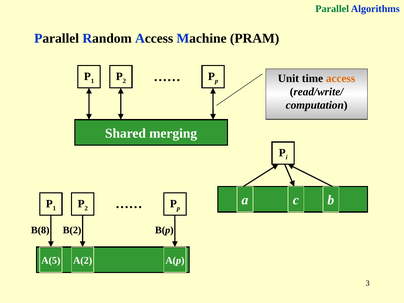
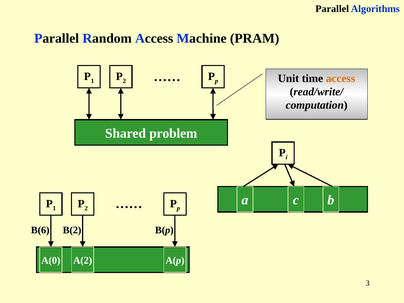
Parallel at (332, 9) colour: green -> black
merging: merging -> problem
B(8: B(8 -> B(6
A(5: A(5 -> A(0
